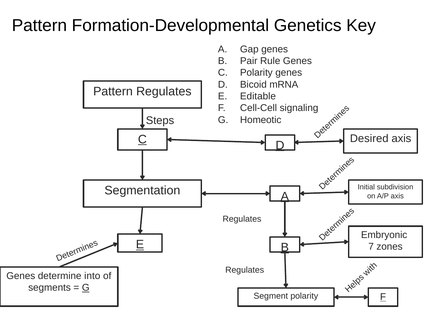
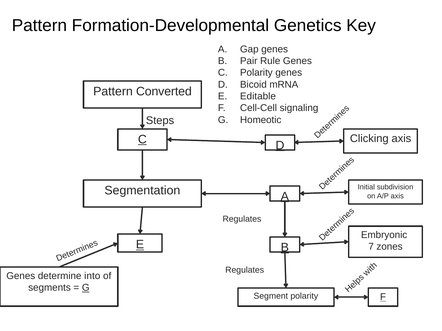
Pattern Regulates: Regulates -> Converted
Desired: Desired -> Clicking
